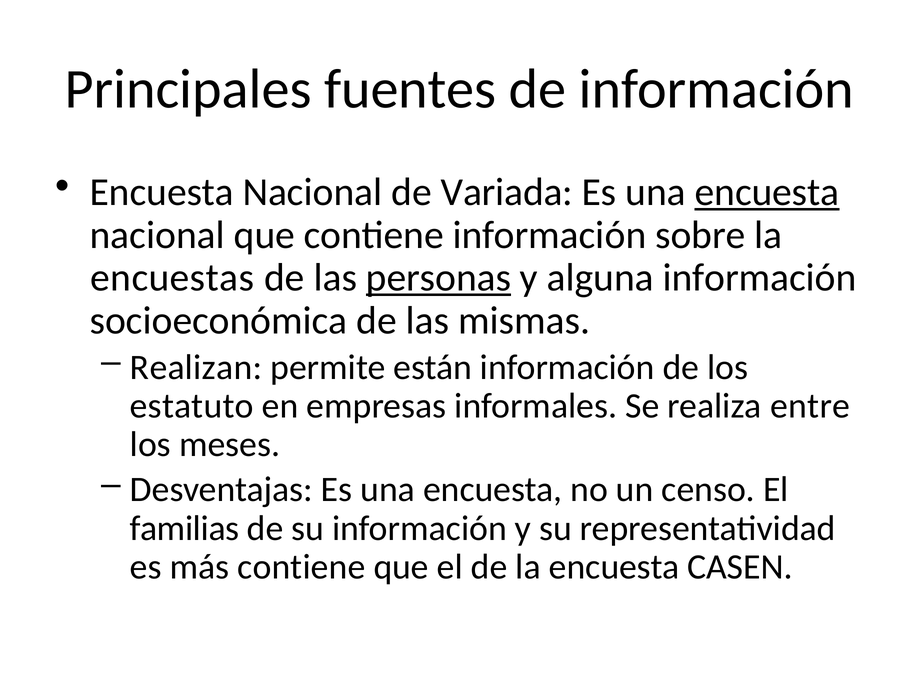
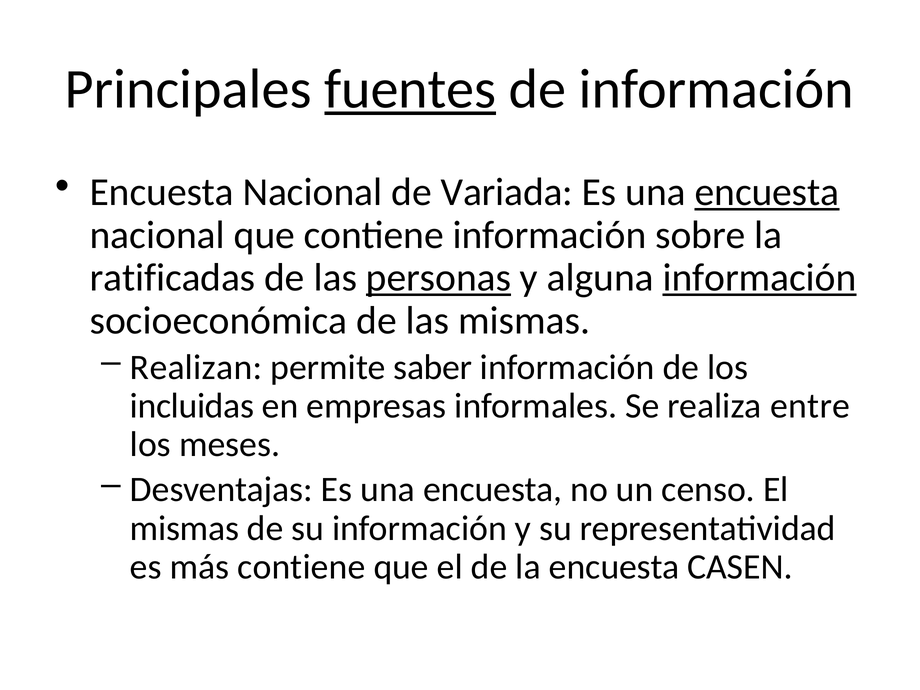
fuentes underline: none -> present
encuestas: encuestas -> ratificadas
información at (760, 278) underline: none -> present
están: están -> saber
estatuto: estatuto -> incluidas
familias at (185, 528): familias -> mismas
